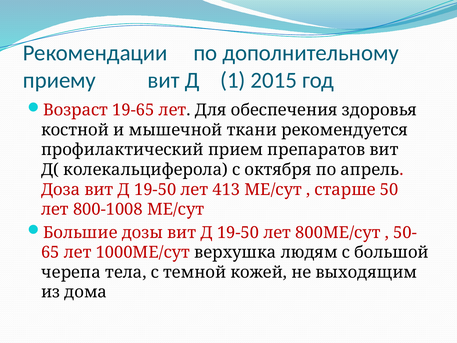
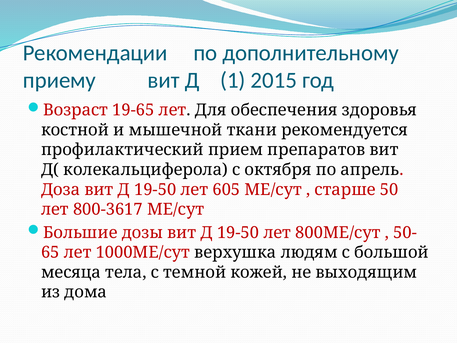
413: 413 -> 605
800-1008: 800-1008 -> 800-3617
черепа: черепа -> месяца
